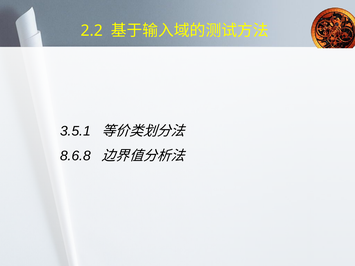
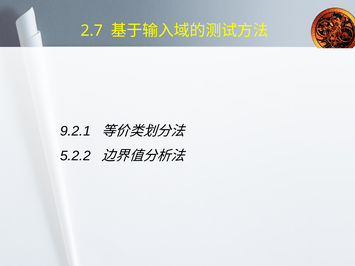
2.2: 2.2 -> 2.7
3.5.1: 3.5.1 -> 9.2.1
8.6.8: 8.6.8 -> 5.2.2
